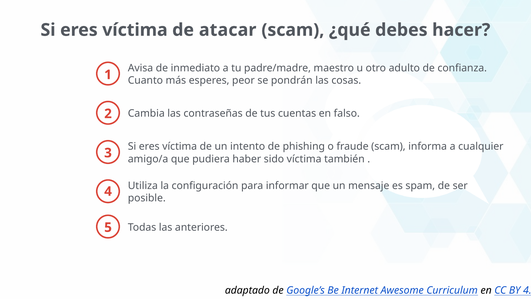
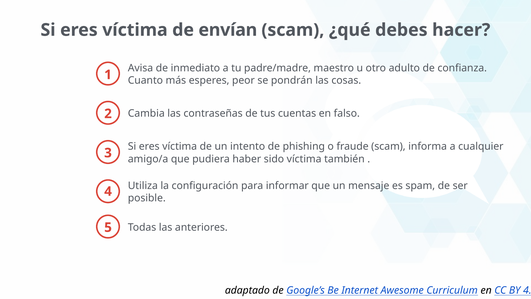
atacar: atacar -> envían
